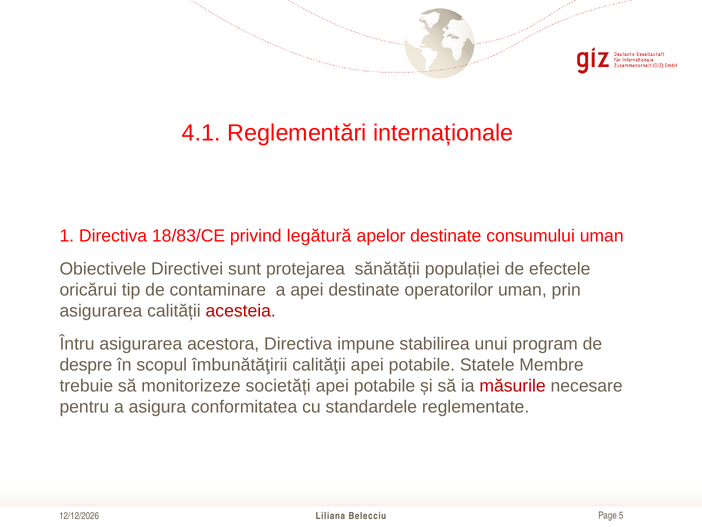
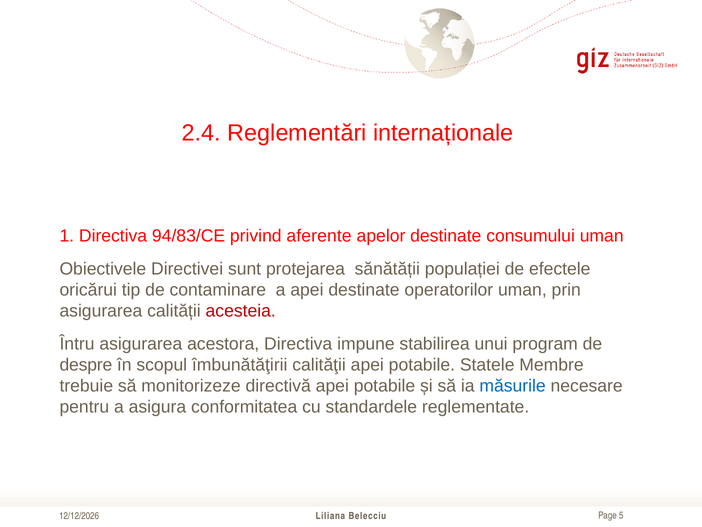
4.1: 4.1 -> 2.4
18/83/CE: 18/83/CE -> 94/83/CE
legătură: legătură -> aferente
societăți: societăți -> directivă
măsurile colour: red -> blue
